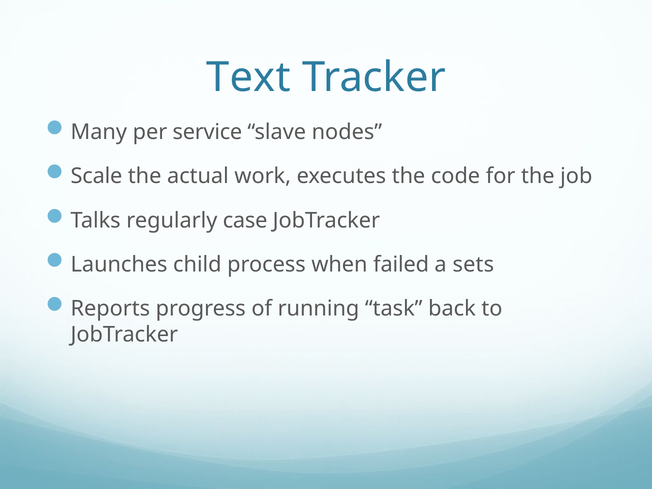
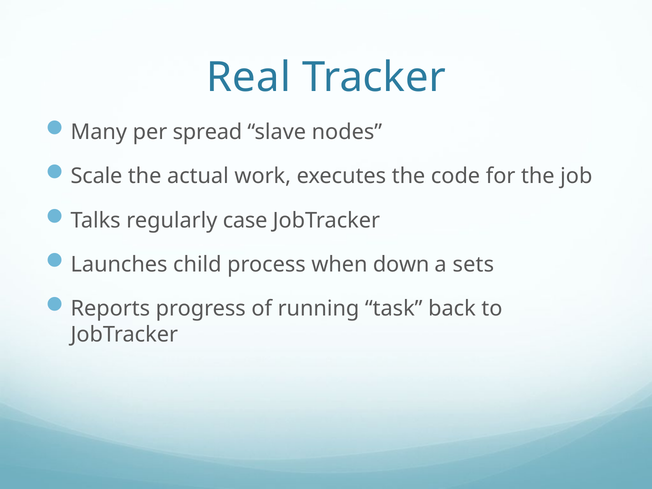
Text: Text -> Real
service: service -> spread
failed: failed -> down
